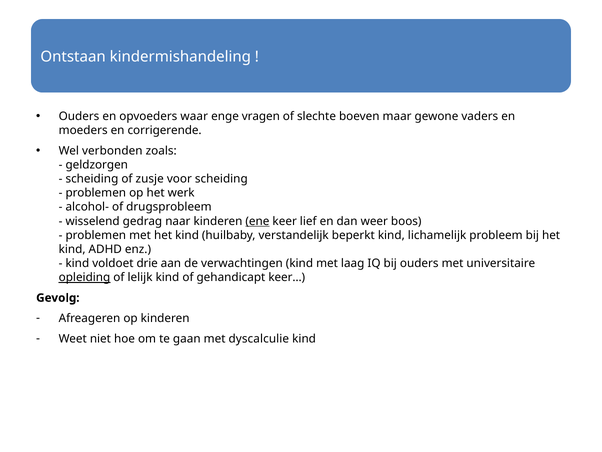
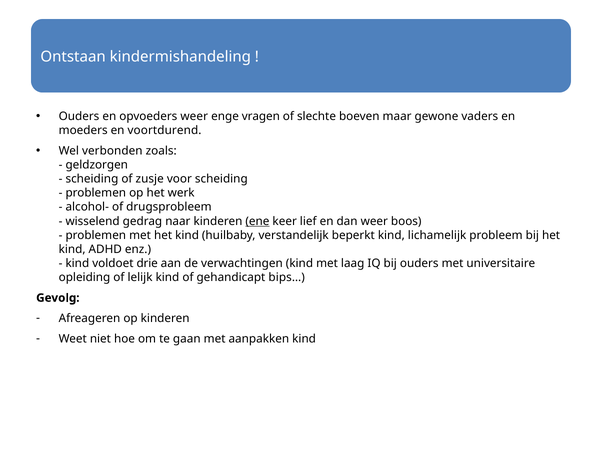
opvoeders waar: waar -> weer
corrigerende: corrigerende -> voortdurend
opleiding underline: present -> none
keer…: keer… -> bips…
dyscalculie: dyscalculie -> aanpakken
